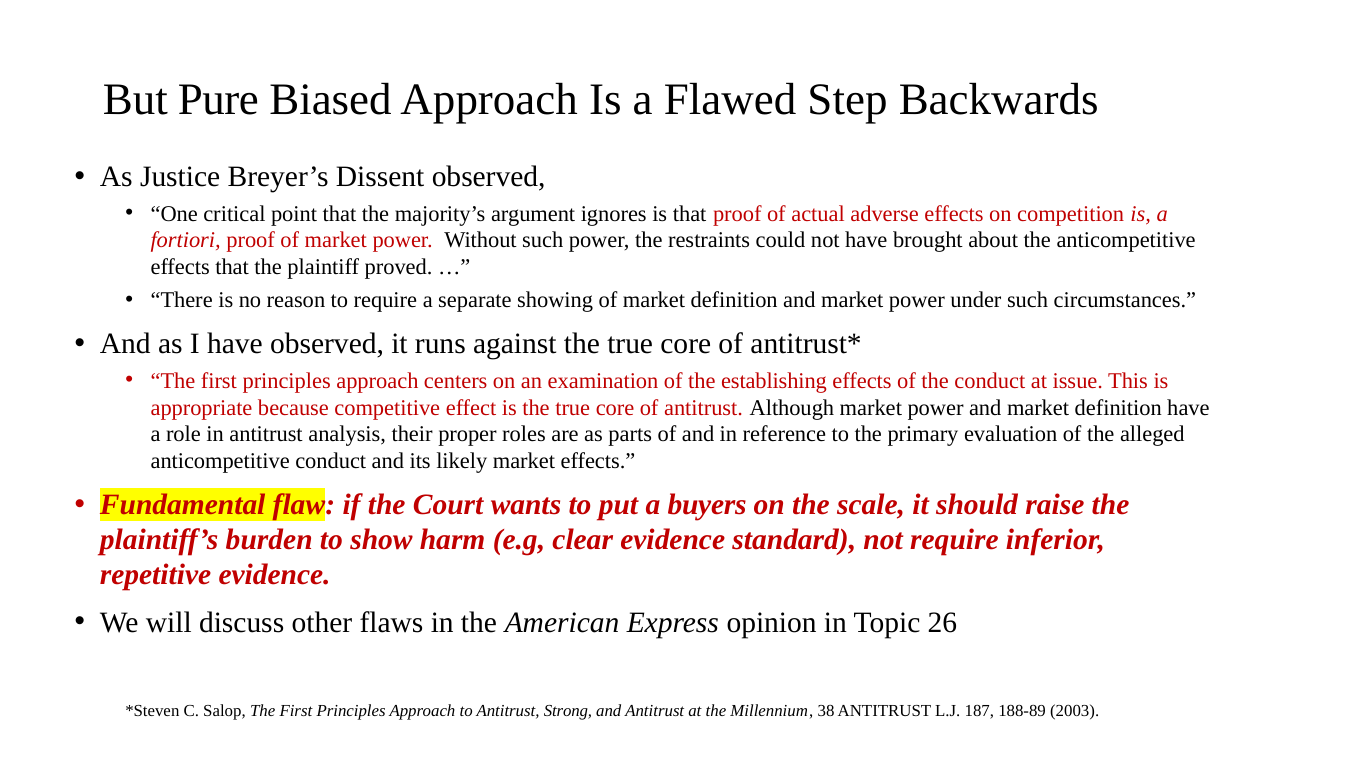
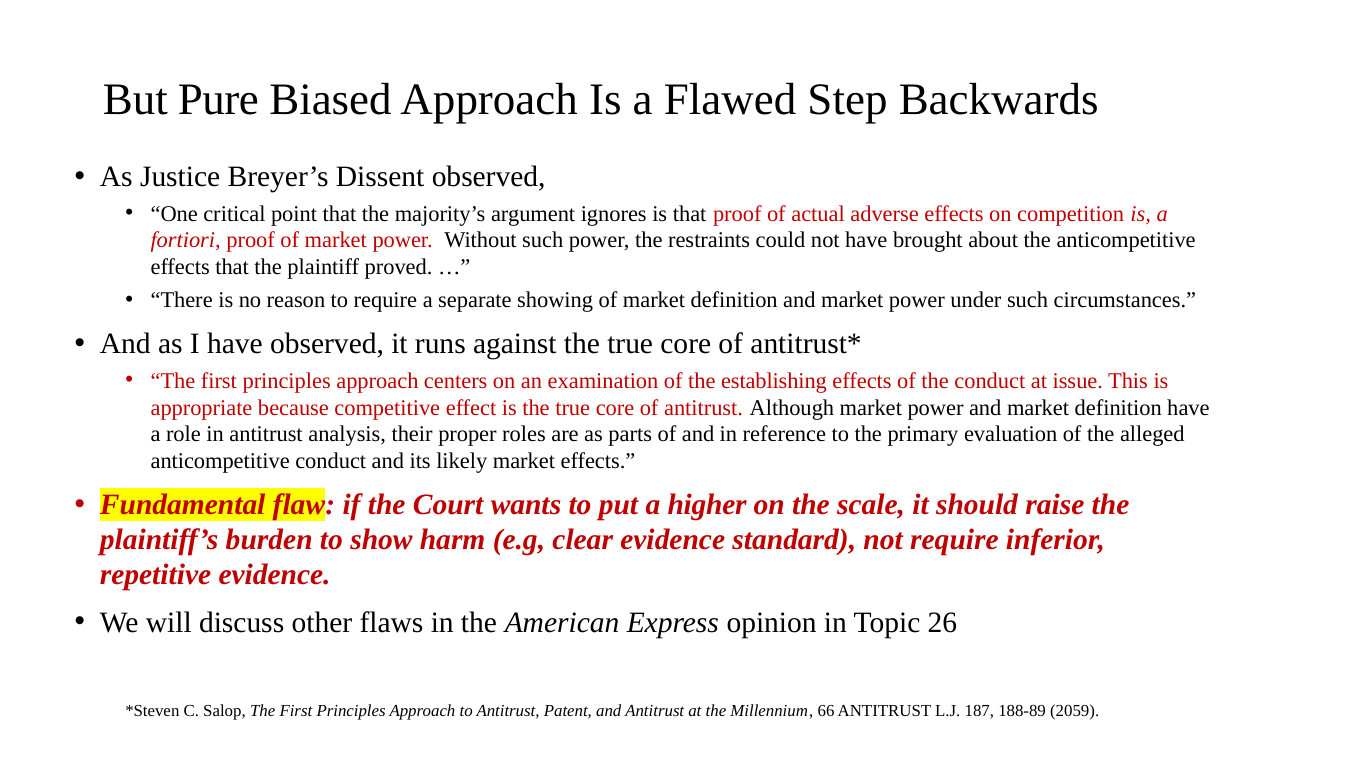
buyers: buyers -> higher
Strong: Strong -> Patent
38: 38 -> 66
2003: 2003 -> 2059
